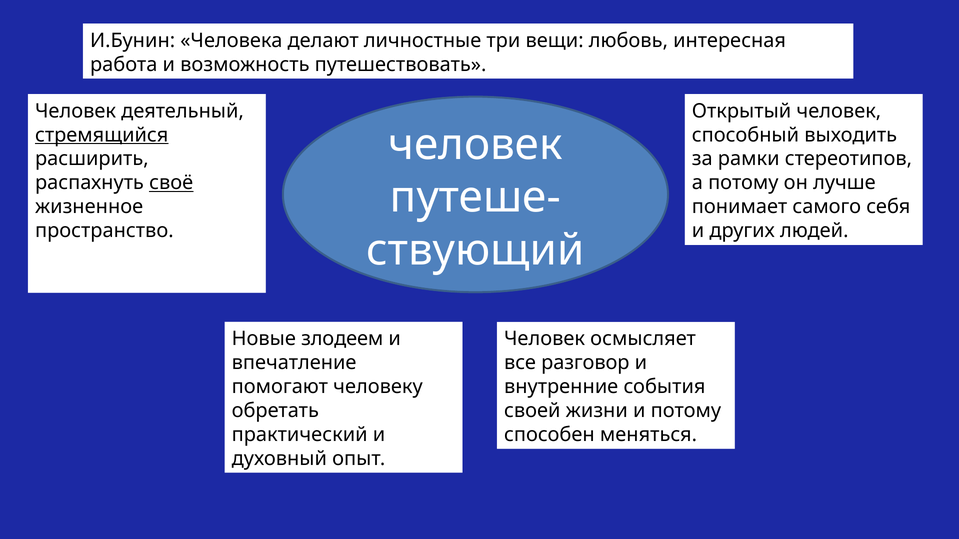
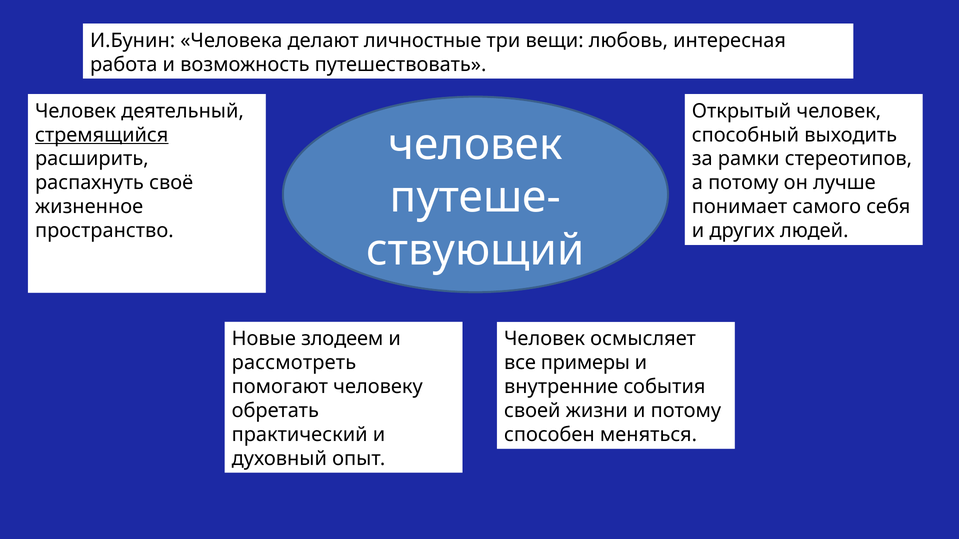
своё underline: present -> none
впечатление: впечатление -> рассмотреть
разговор: разговор -> примеры
